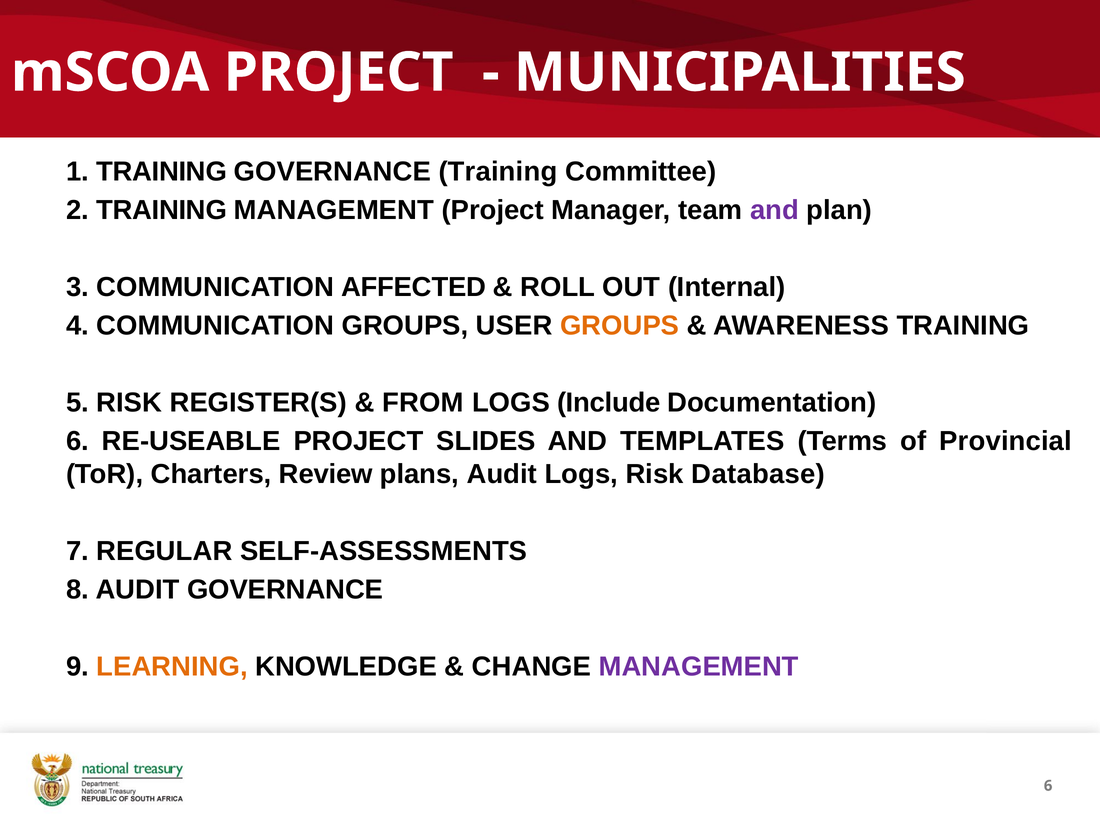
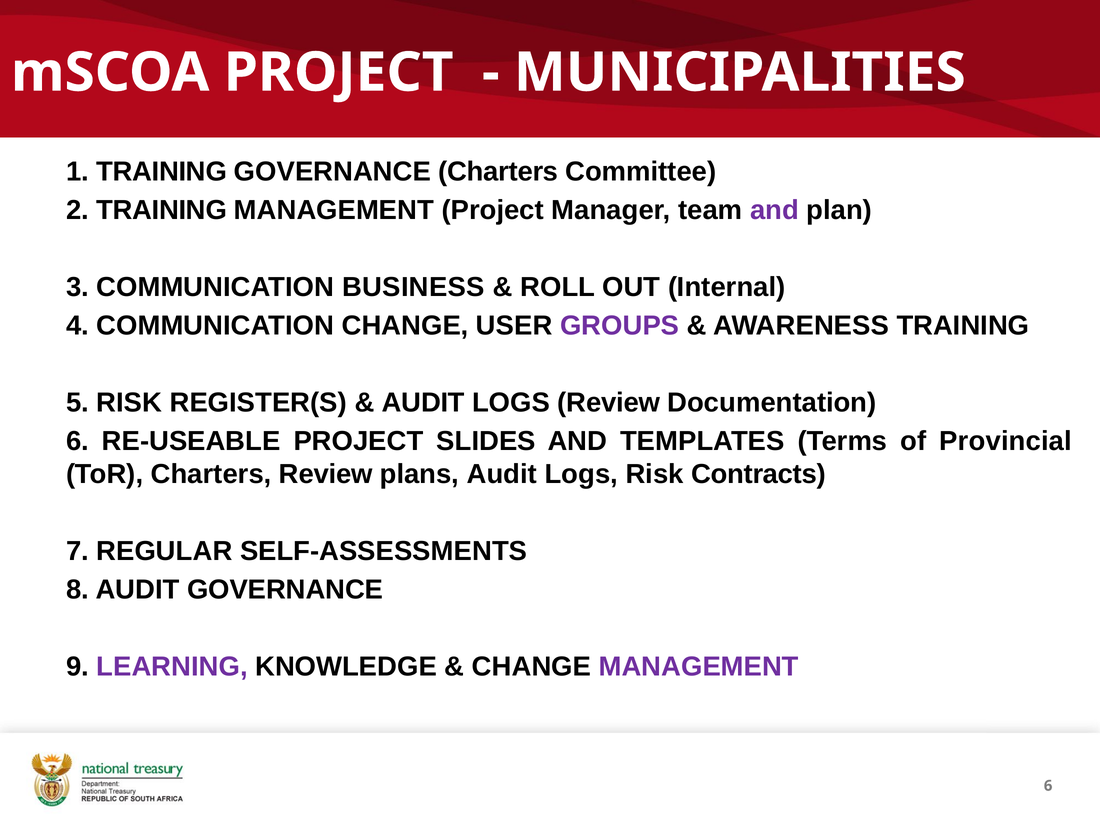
GOVERNANCE Training: Training -> Charters
AFFECTED: AFFECTED -> BUSINESS
COMMUNICATION GROUPS: GROUPS -> CHANGE
GROUPS at (620, 326) colour: orange -> purple
FROM at (423, 403): FROM -> AUDIT
LOGS Include: Include -> Review
Database: Database -> Contracts
LEARNING colour: orange -> purple
